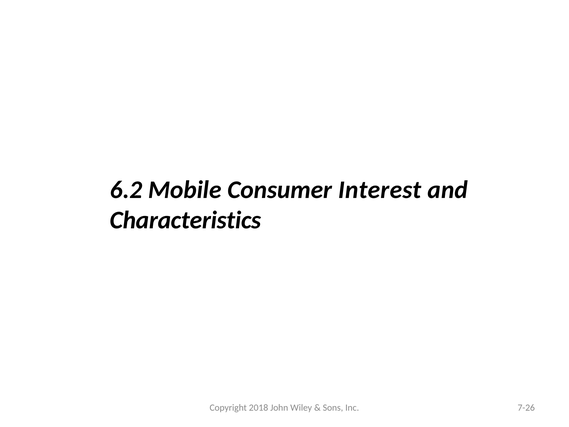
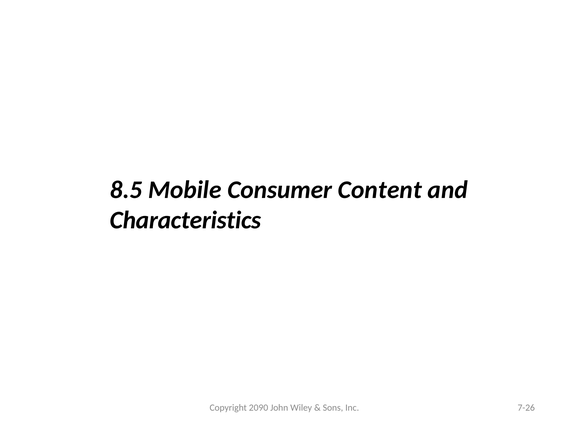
6.2: 6.2 -> 8.5
Interest: Interest -> Content
2018: 2018 -> 2090
